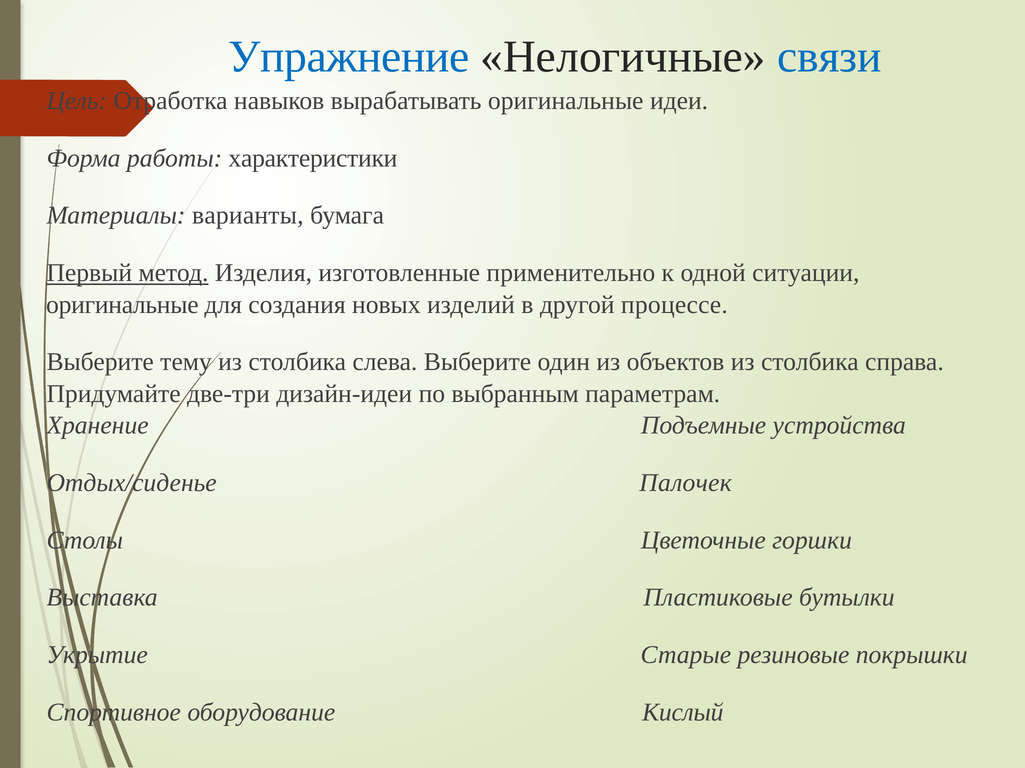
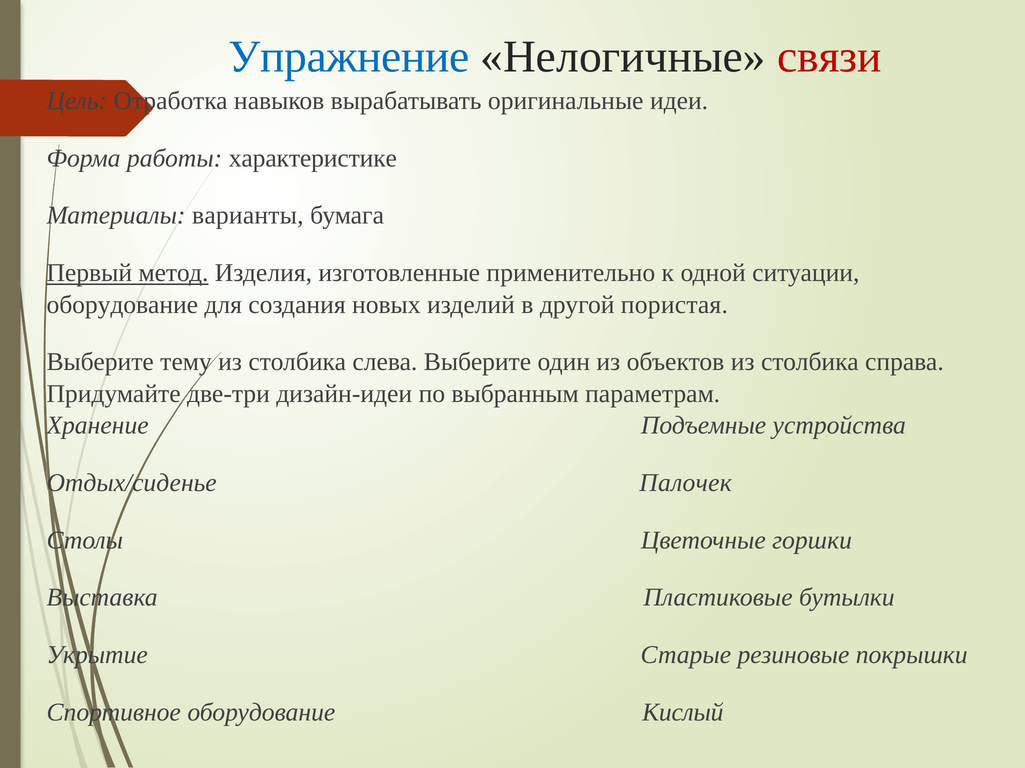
связи colour: blue -> red
характеристики: характеристики -> характеристике
оригинальные at (122, 305): оригинальные -> оборудование
процессе: процессе -> пористая
